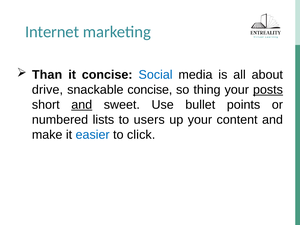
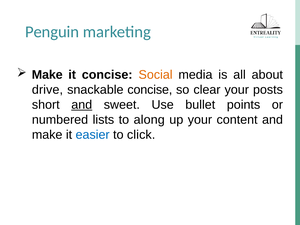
Internet: Internet -> Penguin
Than at (47, 75): Than -> Make
Social colour: blue -> orange
thing: thing -> clear
posts underline: present -> none
users: users -> along
